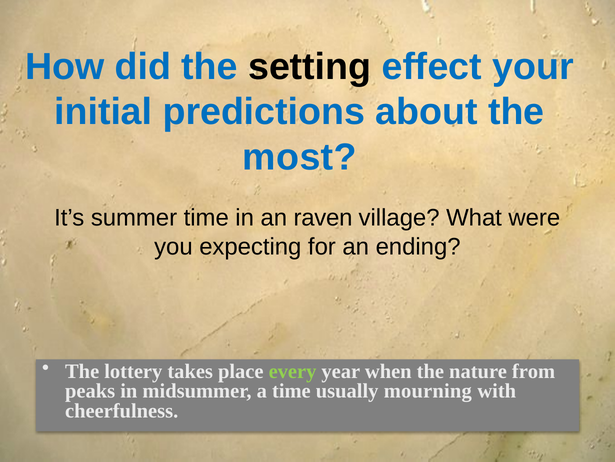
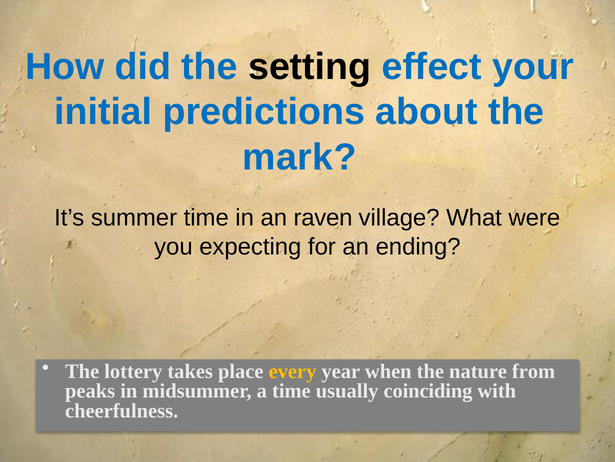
most: most -> mark
every colour: light green -> yellow
mourning: mourning -> coinciding
